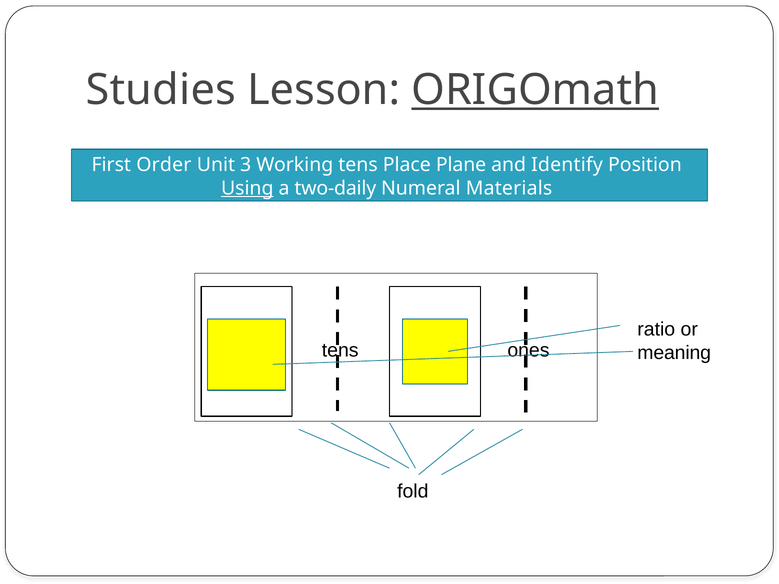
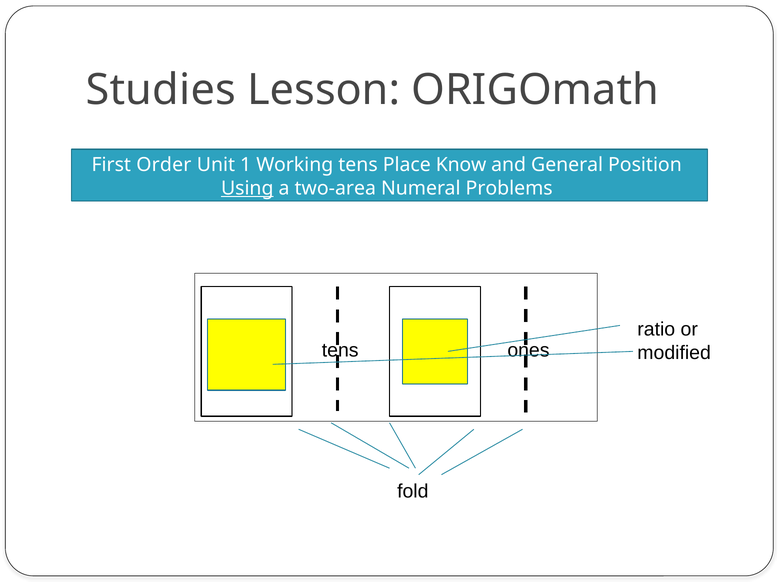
ORIGOmath underline: present -> none
3: 3 -> 1
Plane: Plane -> Know
Identify: Identify -> General
two-daily: two-daily -> two-area
Materials: Materials -> Problems
meaning: meaning -> modified
